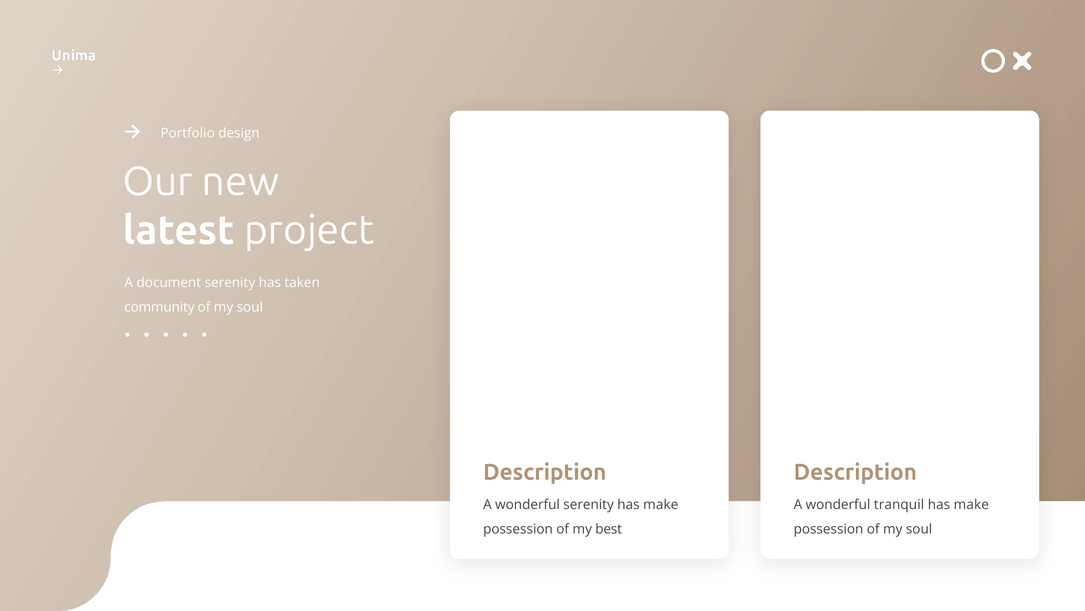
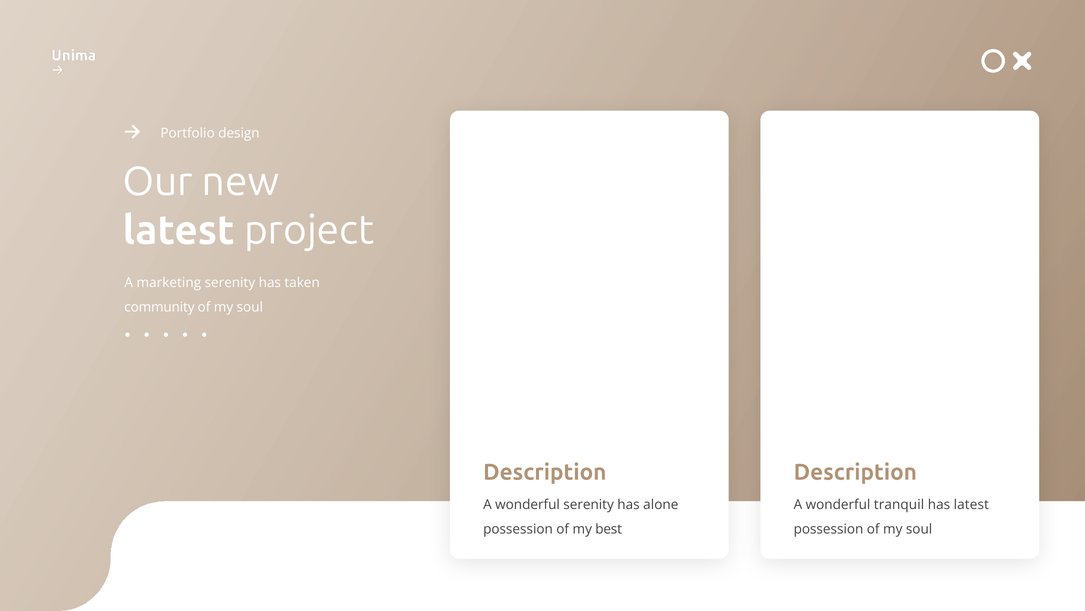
document: document -> marketing
serenity has make: make -> alone
make at (971, 504): make -> latest
